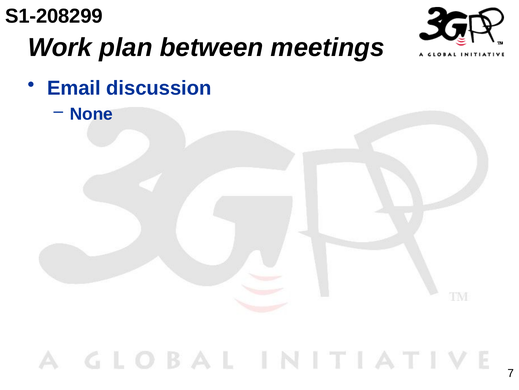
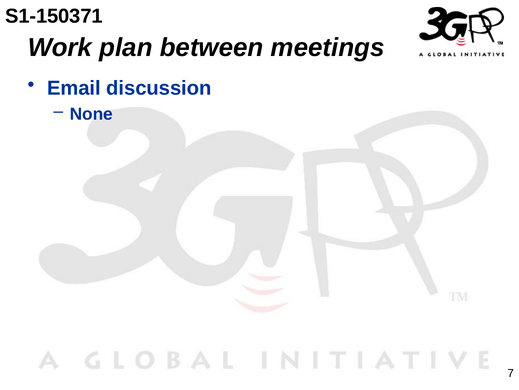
S1-208299: S1-208299 -> S1-150371
